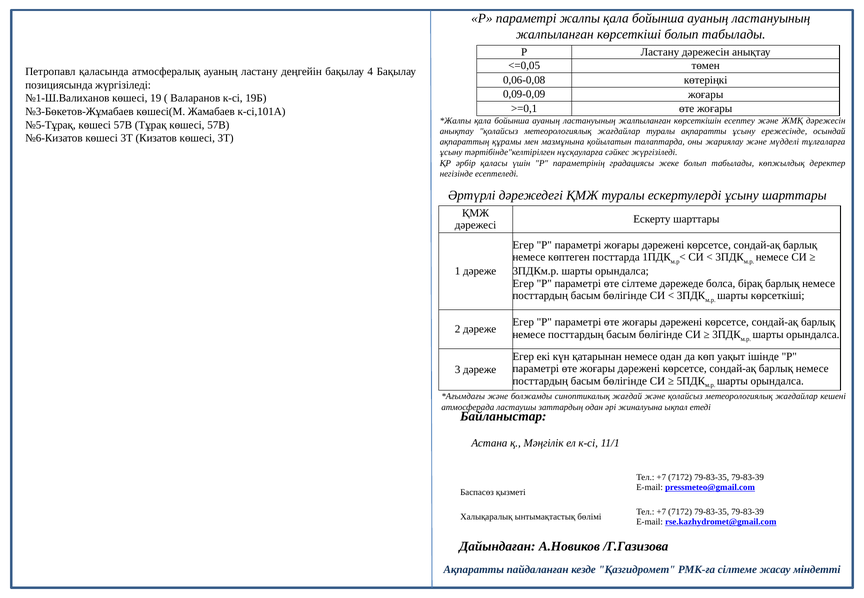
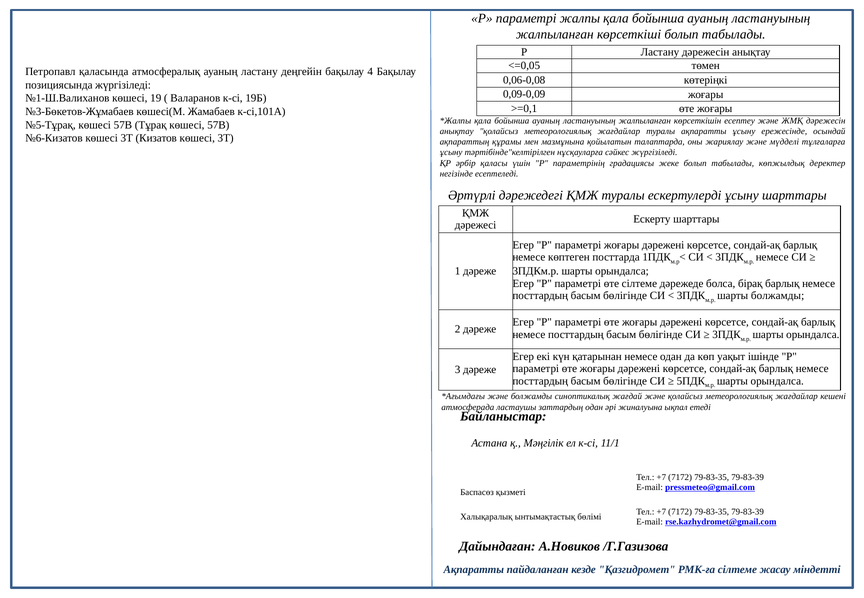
шарты көрсеткіші: көрсеткіші -> болжамды
